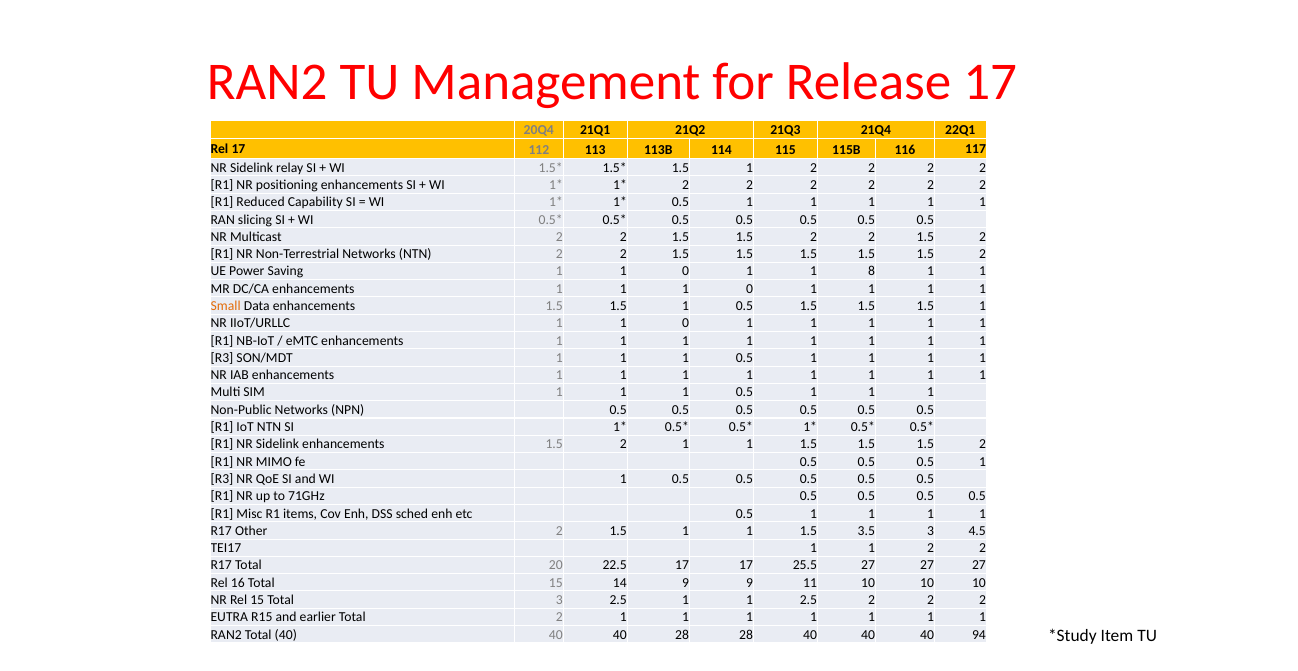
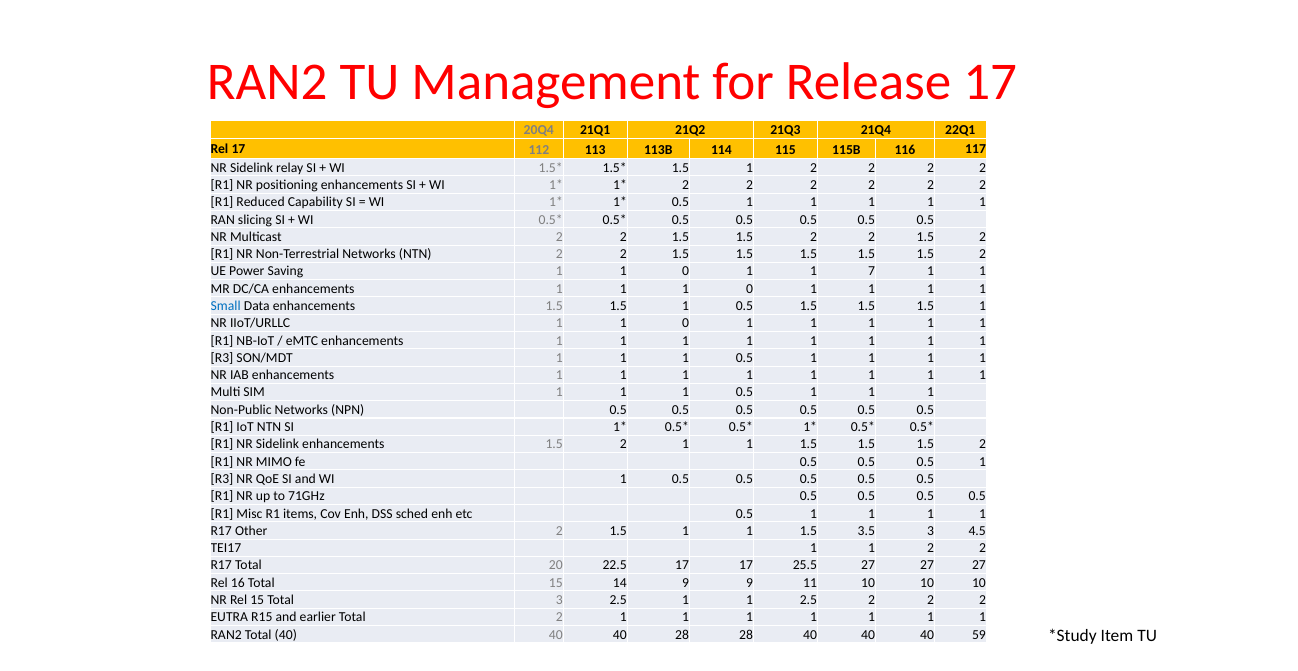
8: 8 -> 7
Small colour: orange -> blue
94: 94 -> 59
